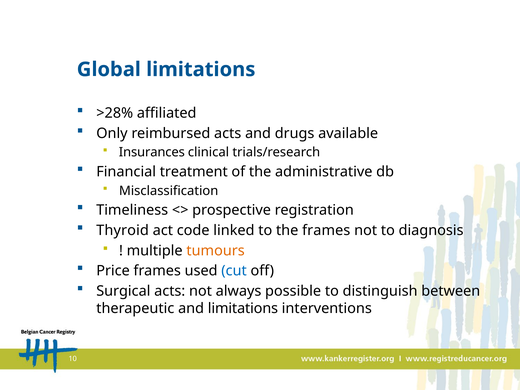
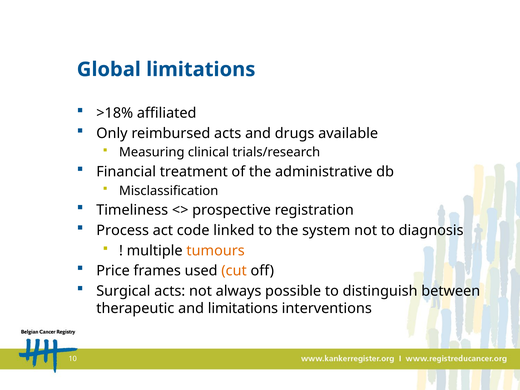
>28%: >28% -> >18%
Insurances: Insurances -> Measuring
Thyroid: Thyroid -> Process
the frames: frames -> system
cut colour: blue -> orange
